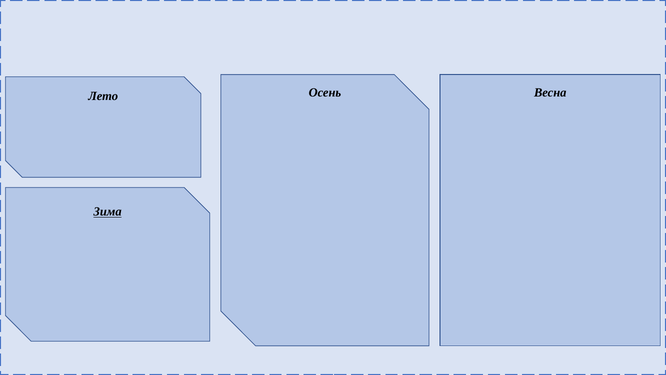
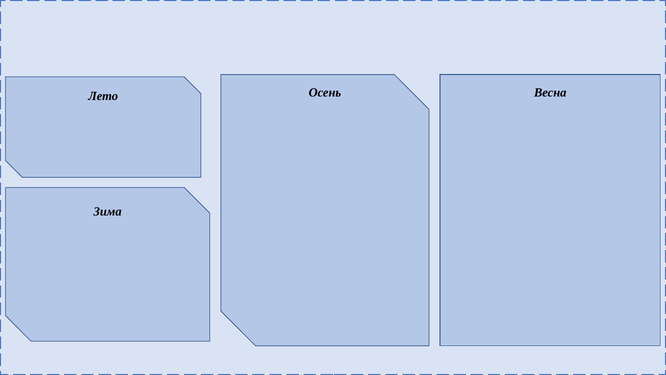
Зима underline: present -> none
